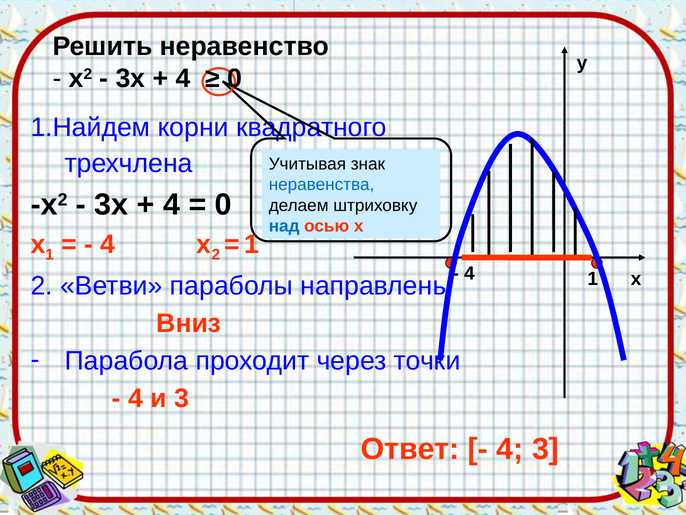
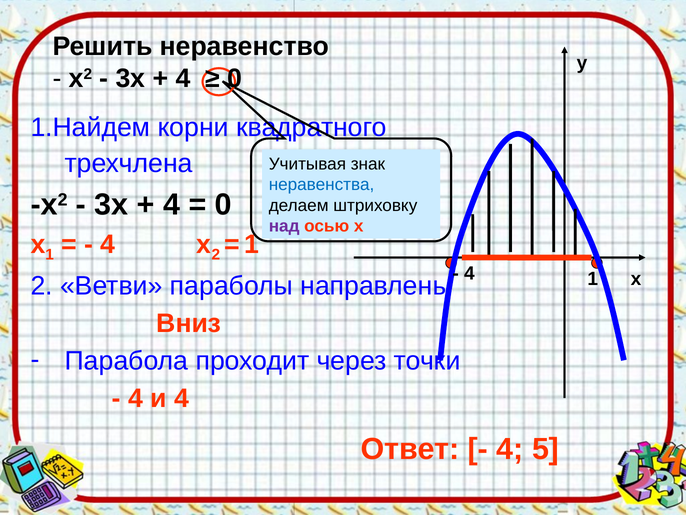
над colour: blue -> purple
и 3: 3 -> 4
4 3: 3 -> 5
